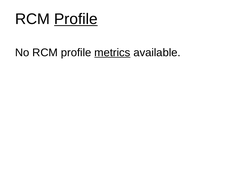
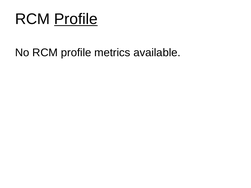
metrics underline: present -> none
